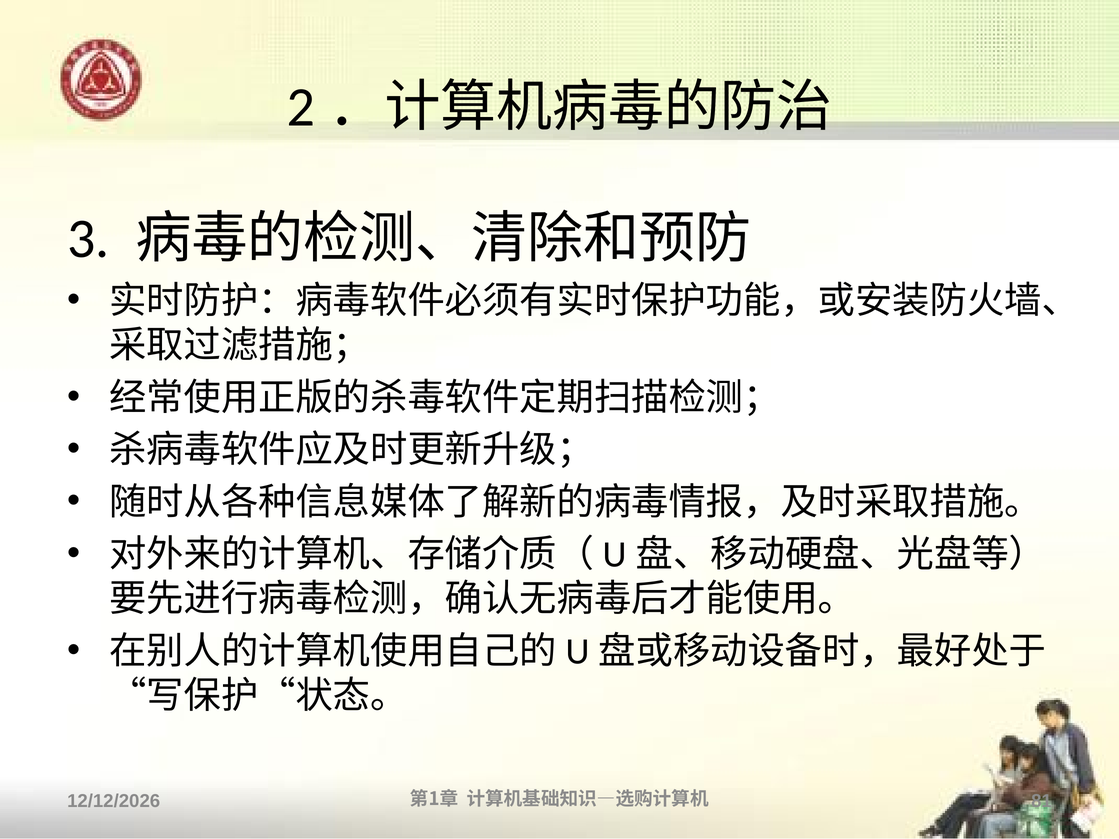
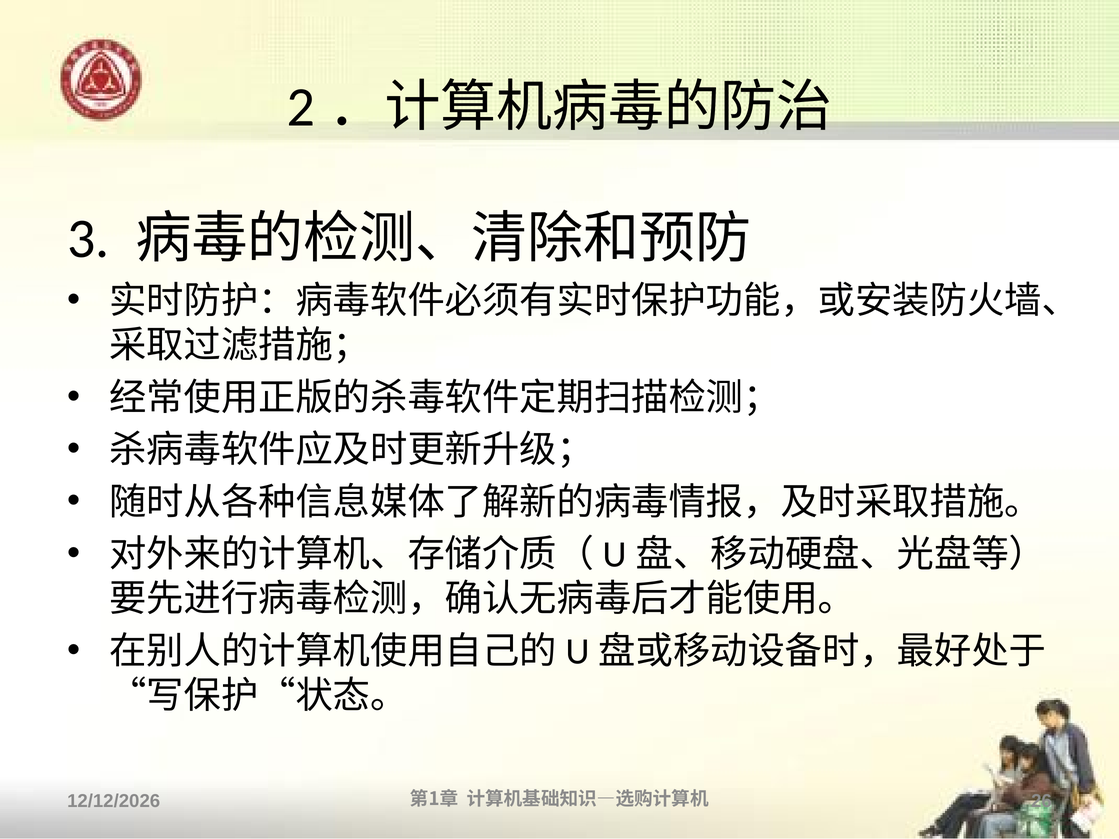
81: 81 -> 26
